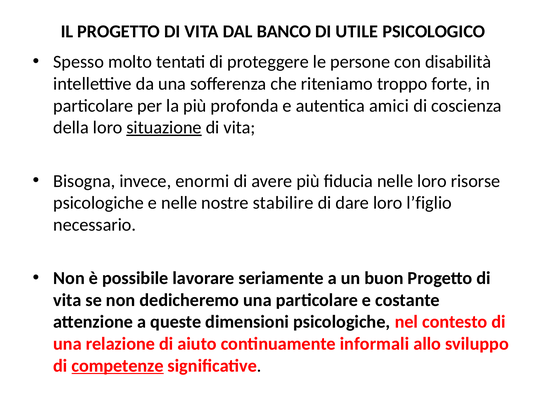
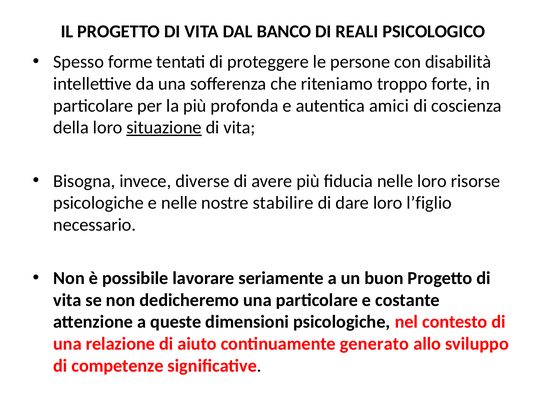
UTILE: UTILE -> REALI
molto: molto -> forme
enormi: enormi -> diverse
informali: informali -> generato
competenze underline: present -> none
